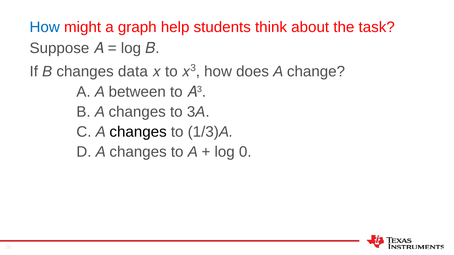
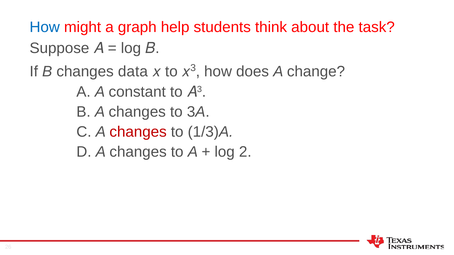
between: between -> constant
changes at (138, 132) colour: black -> red
0: 0 -> 2
